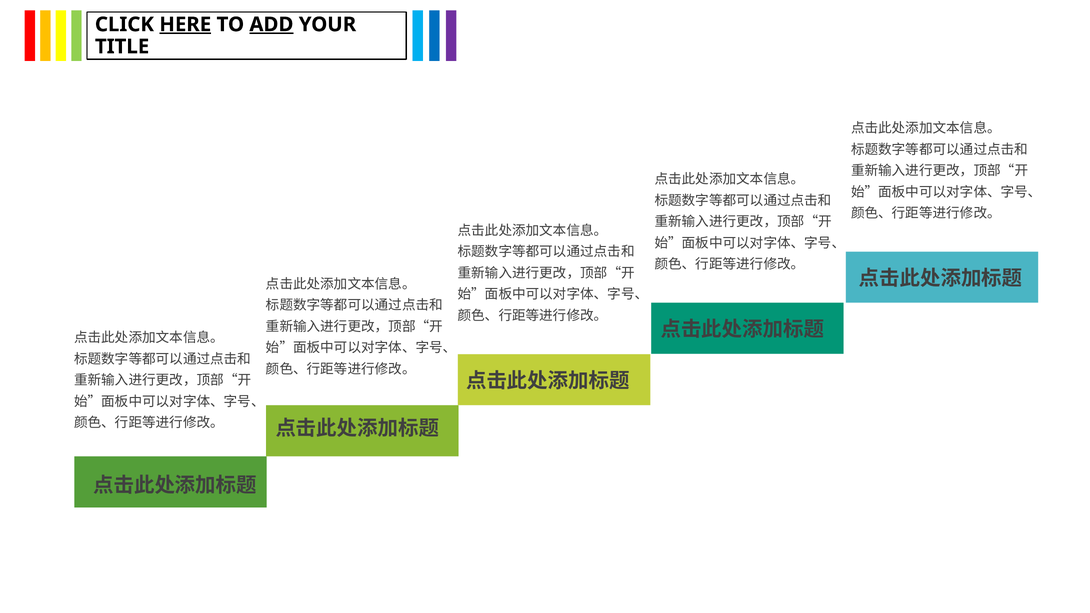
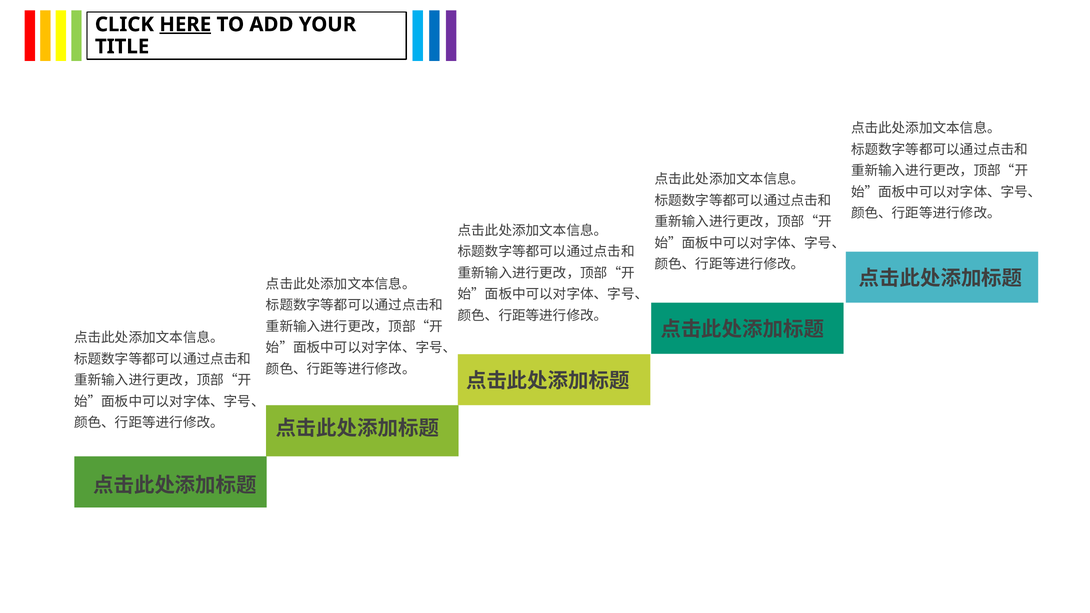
ADD underline: present -> none
